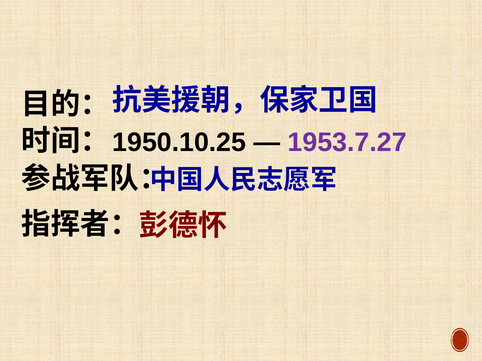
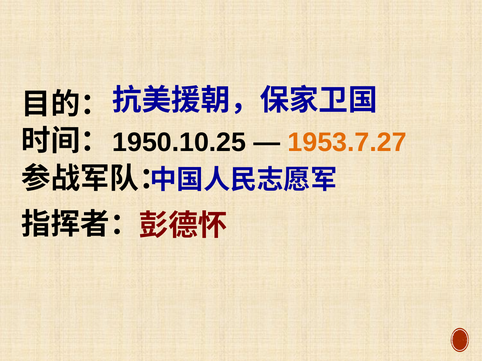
1953.7.27 colour: purple -> orange
